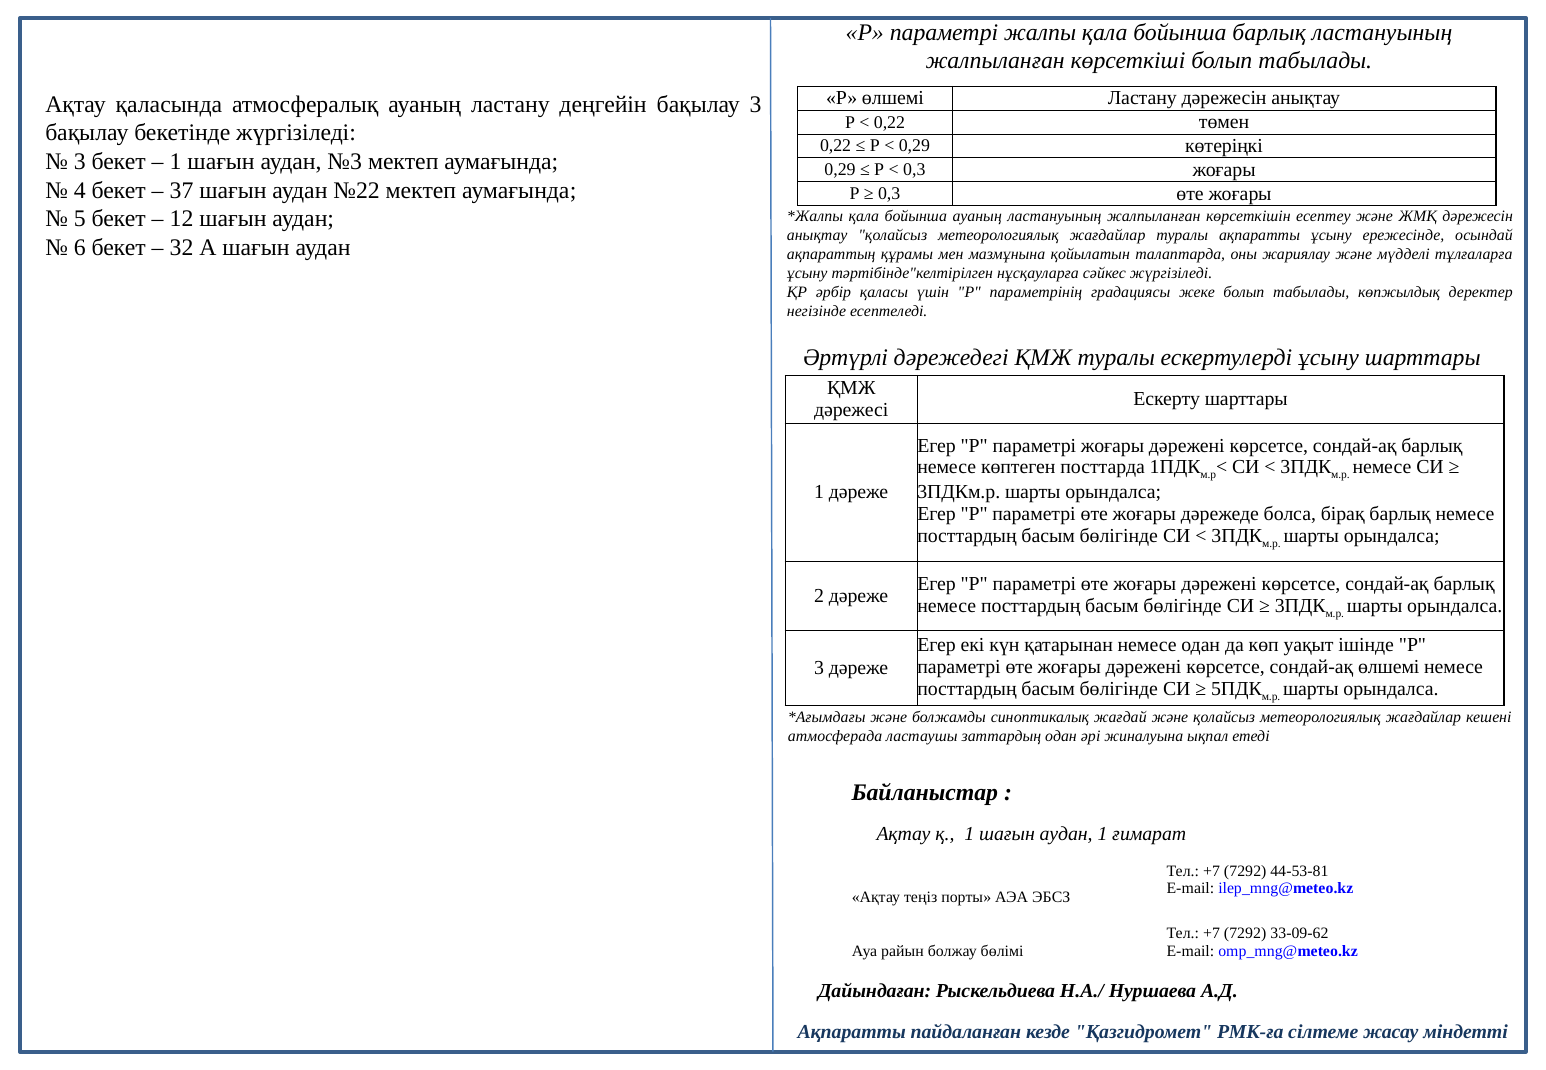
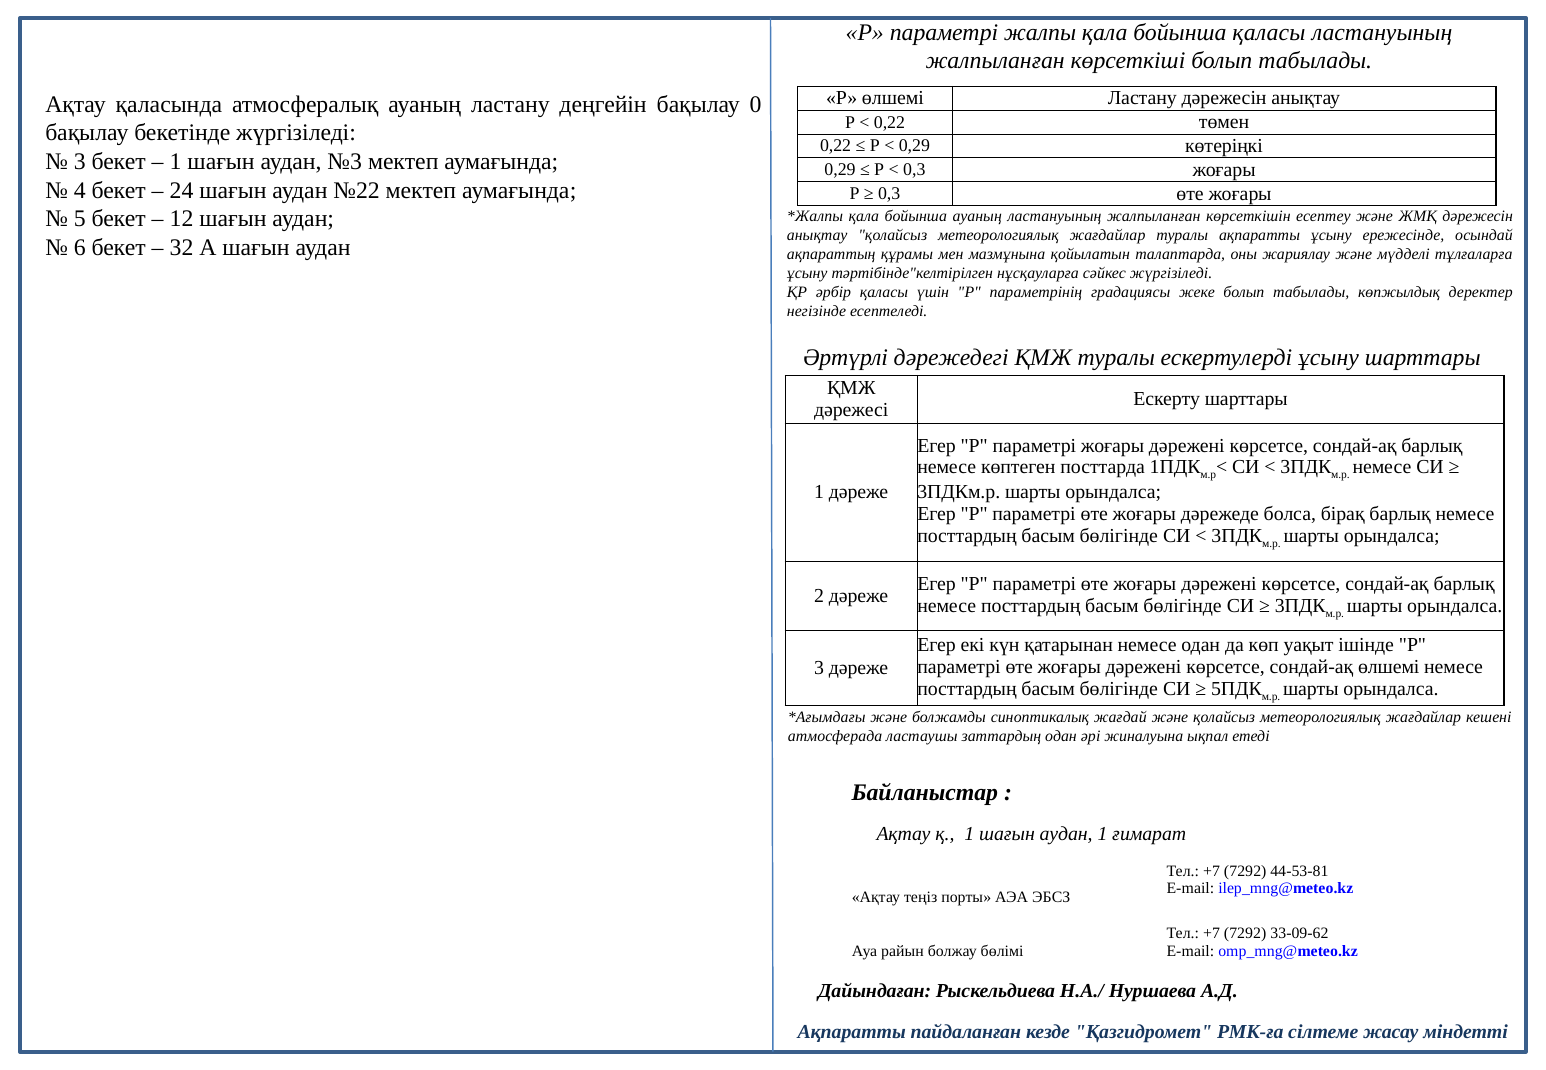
бойынша барлық: барлық -> қаласы
бақылау 3: 3 -> 0
37: 37 -> 24
